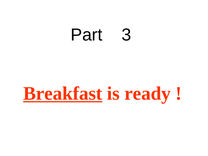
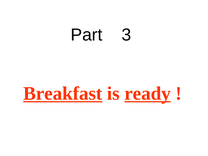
ready underline: none -> present
